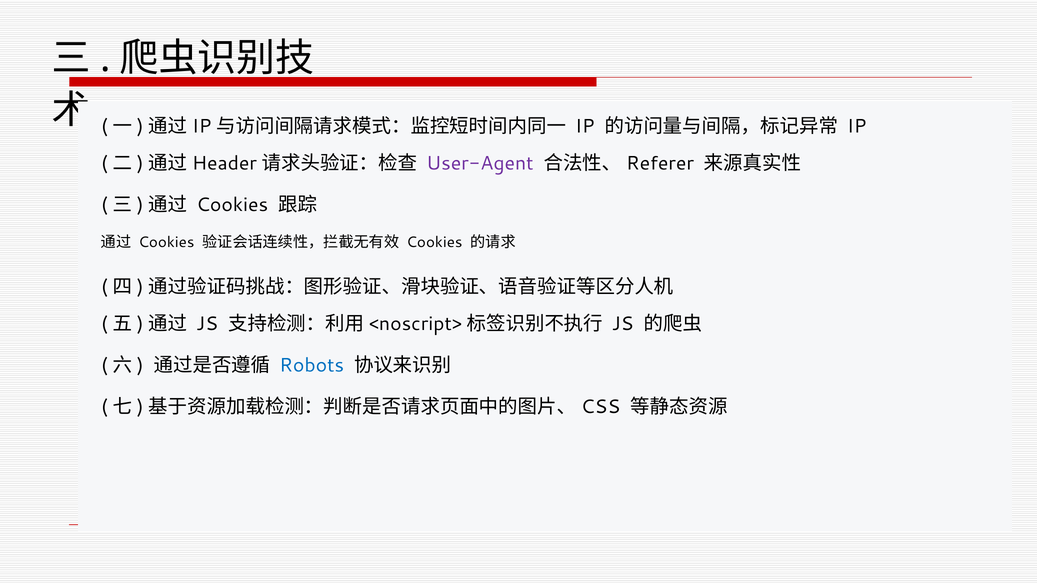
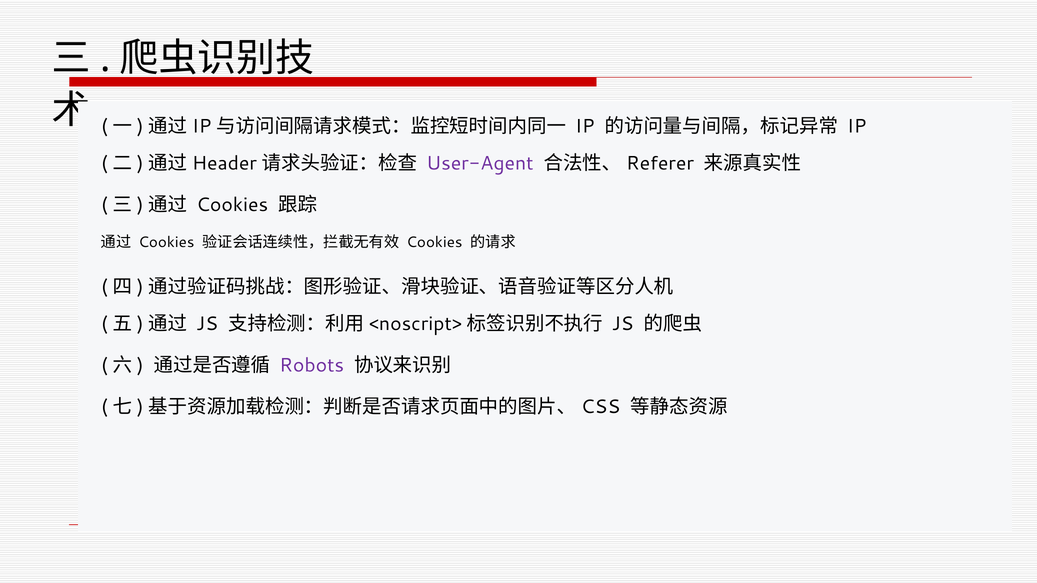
Robots colour: blue -> purple
